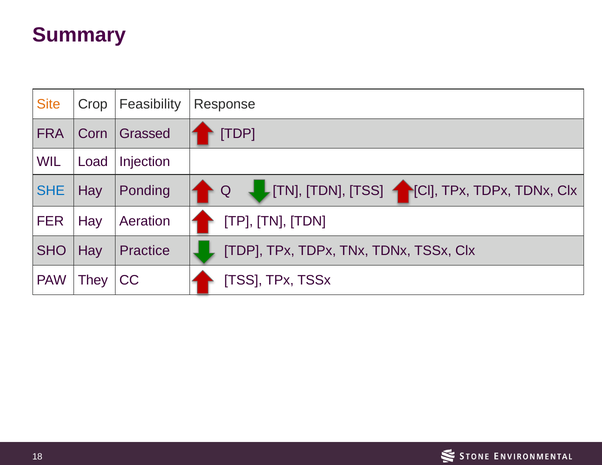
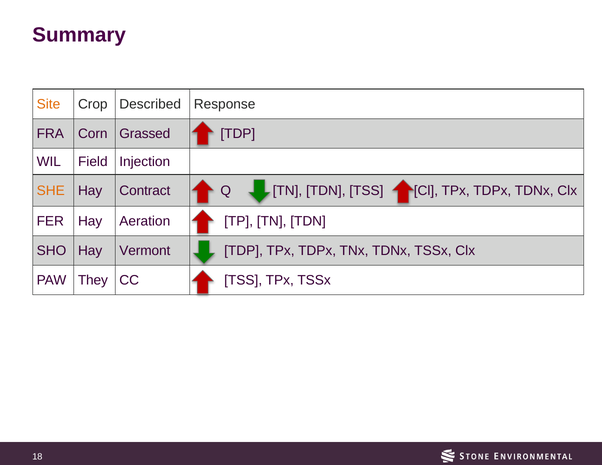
Feasibility: Feasibility -> Described
Load: Load -> Field
SHE colour: blue -> orange
Ponding: Ponding -> Contract
Practice: Practice -> Vermont
